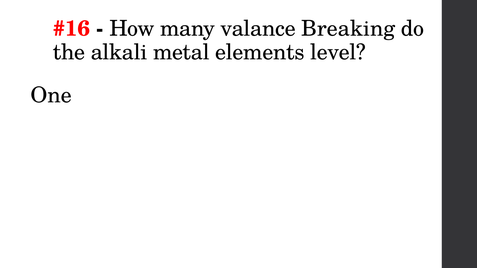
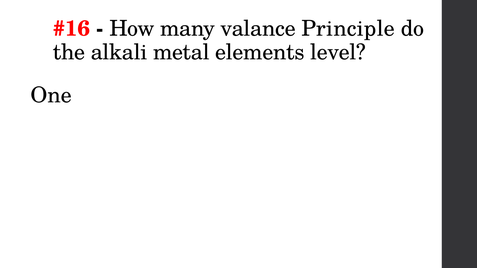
Breaking: Breaking -> Principle
